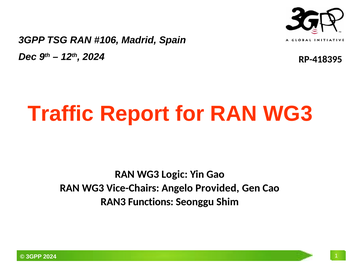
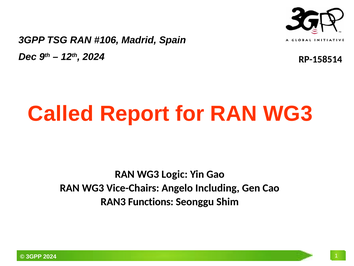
RP-418395: RP-418395 -> RP-158514
Traffic: Traffic -> Called
Provided: Provided -> Including
